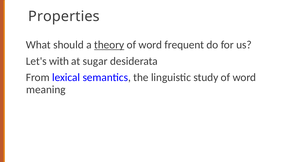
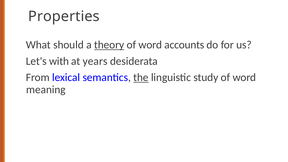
frequent: frequent -> accounts
sugar: sugar -> years
the underline: none -> present
